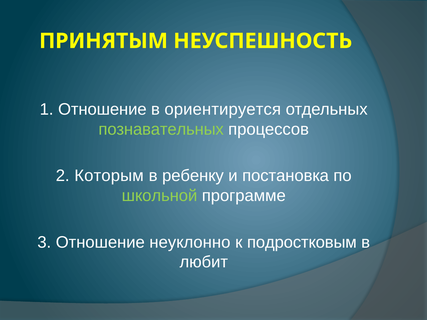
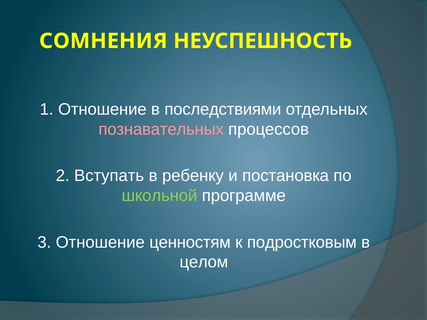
ПРИНЯТЫМ: ПРИНЯТЫМ -> СОМНЕНИЯ
ориентируется: ориентируется -> последствиями
познавательных colour: light green -> pink
Которым: Которым -> Вступать
неуклонно: неуклонно -> ценностям
любит: любит -> целом
